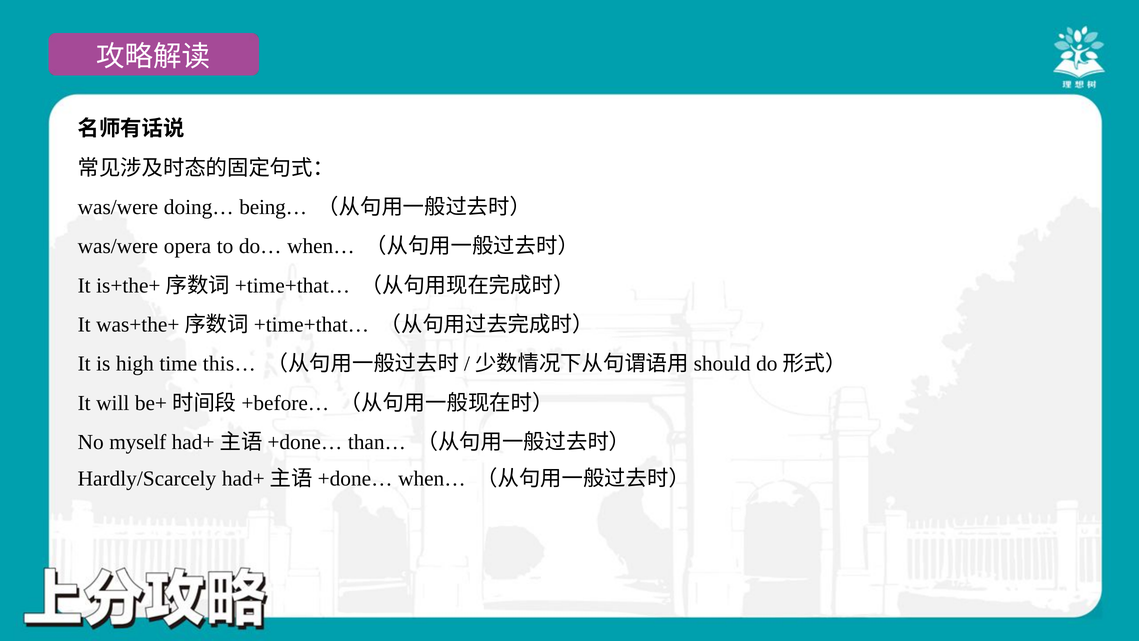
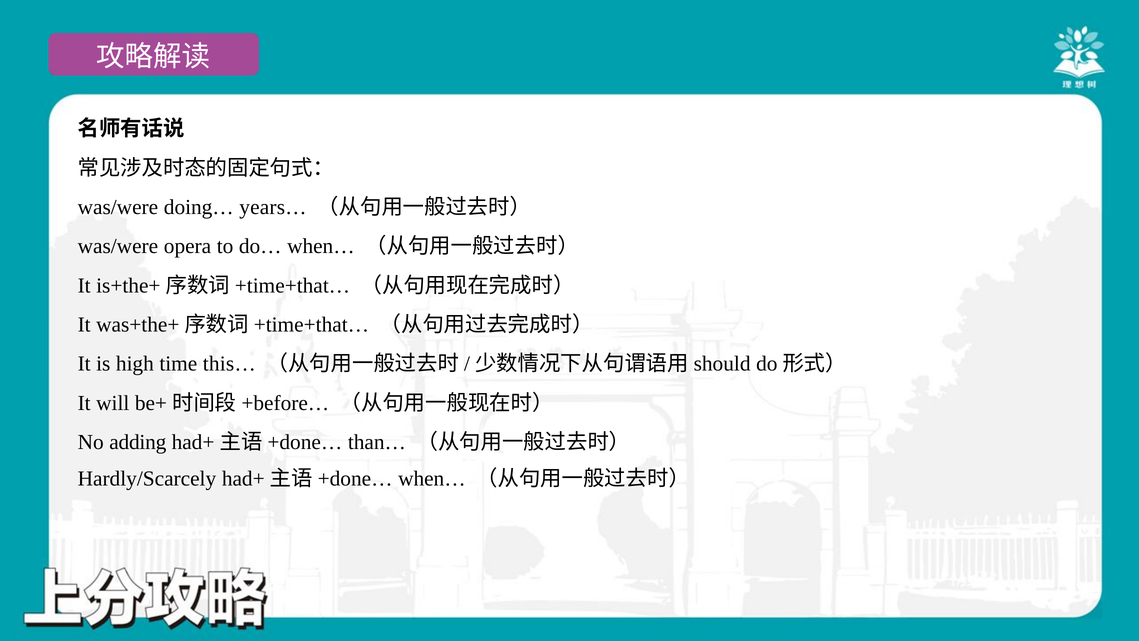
being…: being… -> years…
myself: myself -> adding
